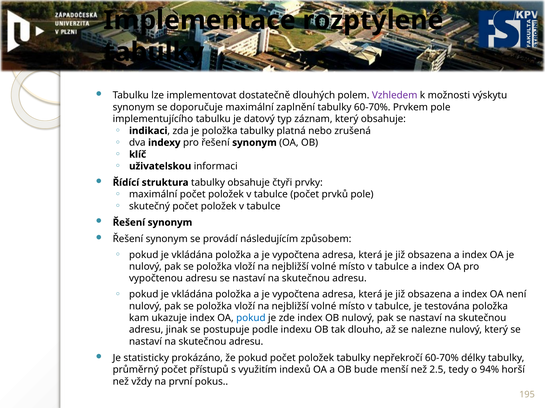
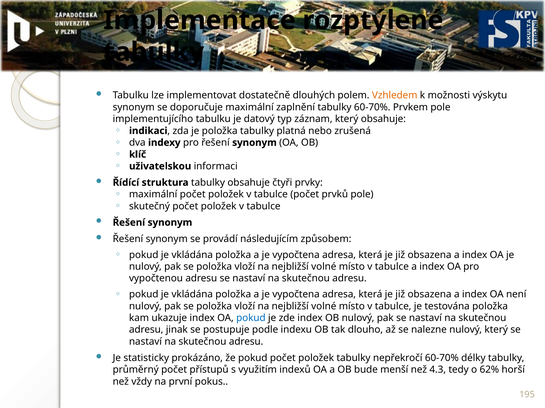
Vzhledem colour: purple -> orange
2.5: 2.5 -> 4.3
94%: 94% -> 62%
